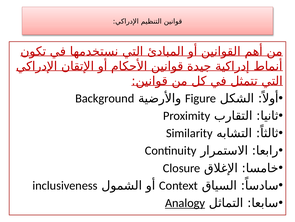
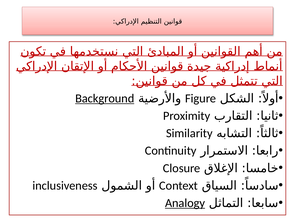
Background underline: none -> present
